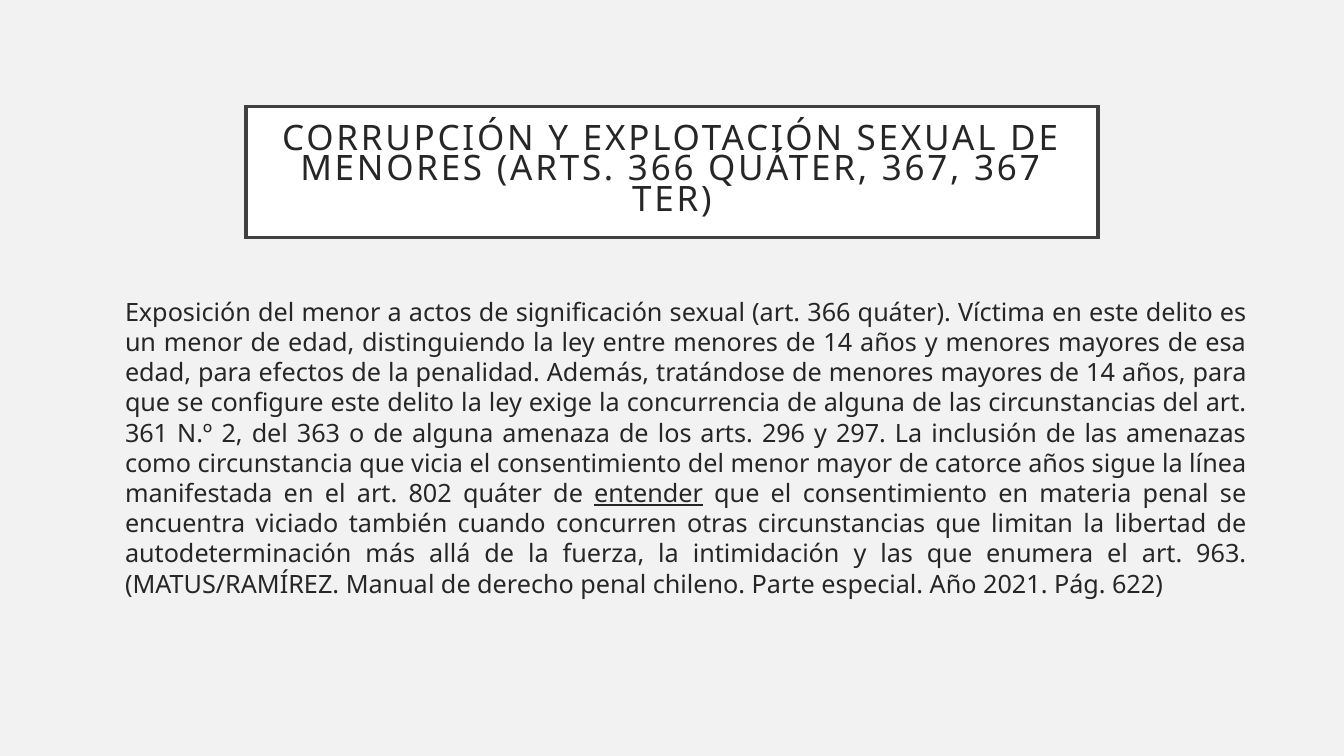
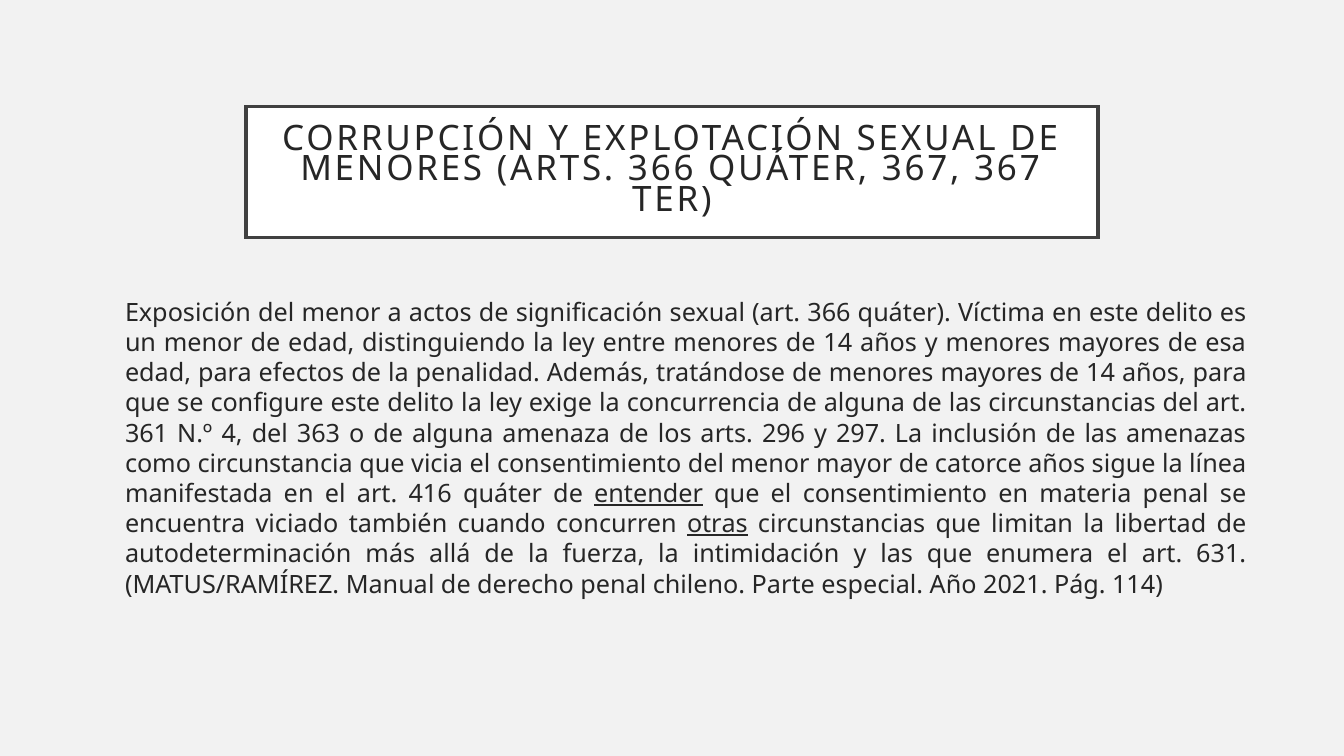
2: 2 -> 4
802: 802 -> 416
otras underline: none -> present
963: 963 -> 631
622: 622 -> 114
